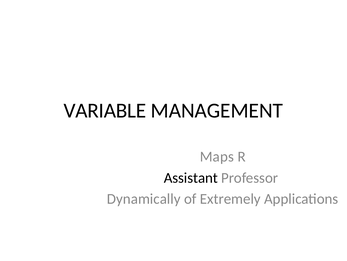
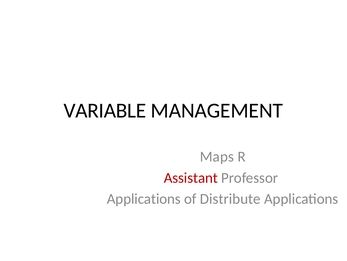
Assistant colour: black -> red
Dynamically at (144, 198): Dynamically -> Applications
Extremely: Extremely -> Distribute
